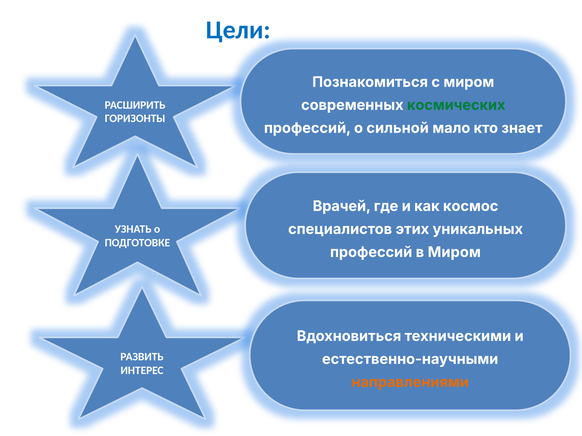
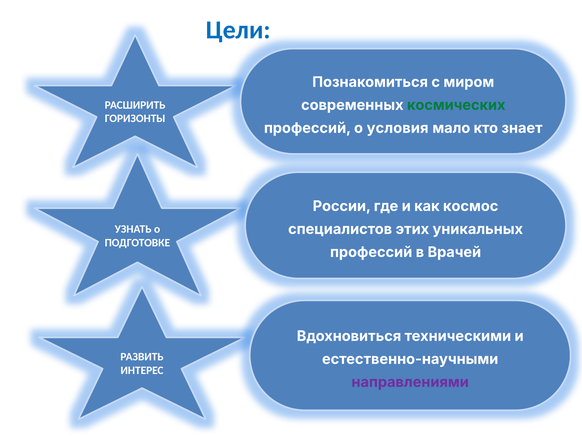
сильной: сильной -> условия
Врачей: Врачей -> России
в Миром: Миром -> Врачей
направлениями colour: orange -> purple
